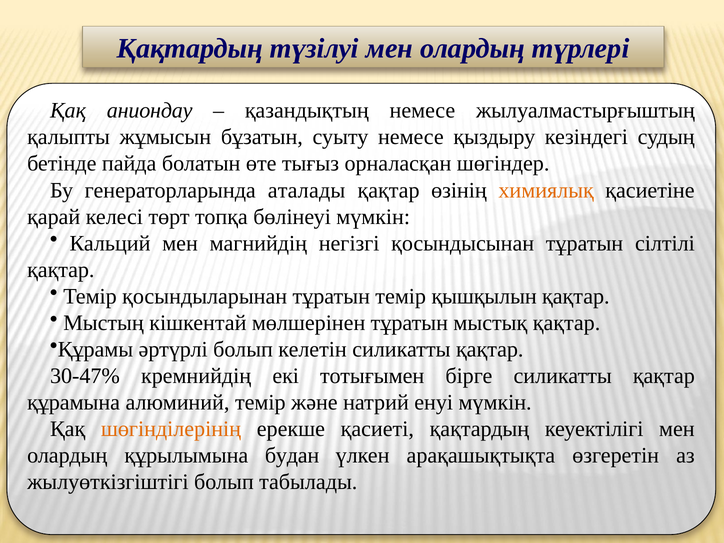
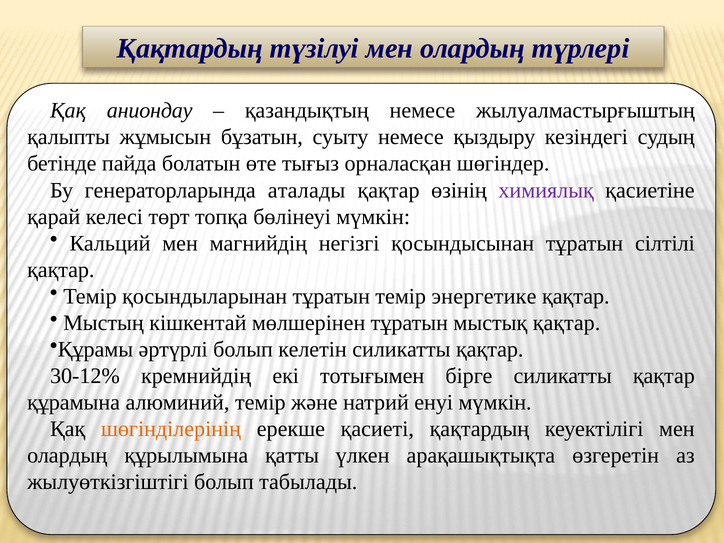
химиялық colour: orange -> purple
қышқылын: қышқылын -> энергетике
30-47%: 30-47% -> 30-12%
будан: будан -> қатты
